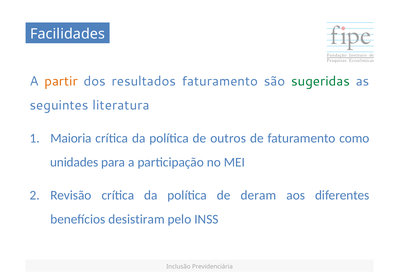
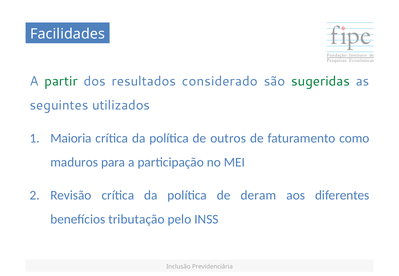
partir colour: orange -> green
resultados faturamento: faturamento -> considerado
literatura: literatura -> utilizados
unidades: unidades -> maduros
desistiram: desistiram -> tributação
